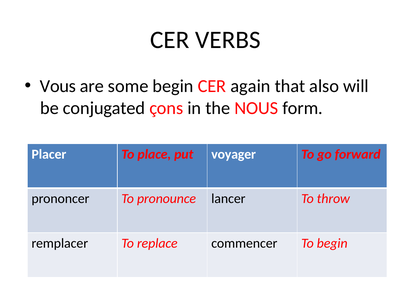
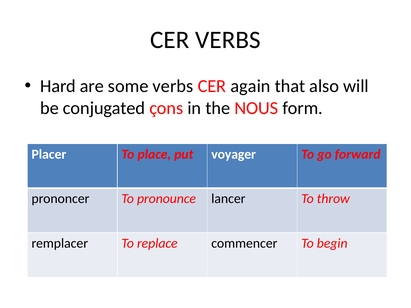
Vous: Vous -> Hard
some begin: begin -> verbs
